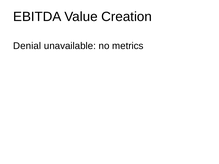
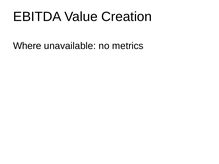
Denial: Denial -> Where
